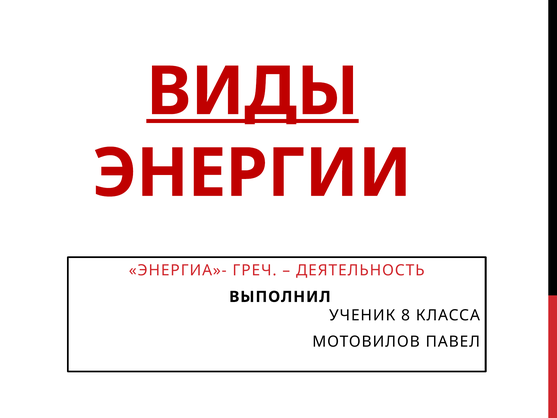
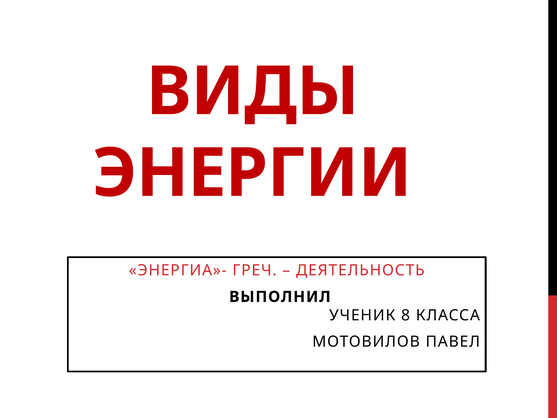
ВИДЫ underline: present -> none
